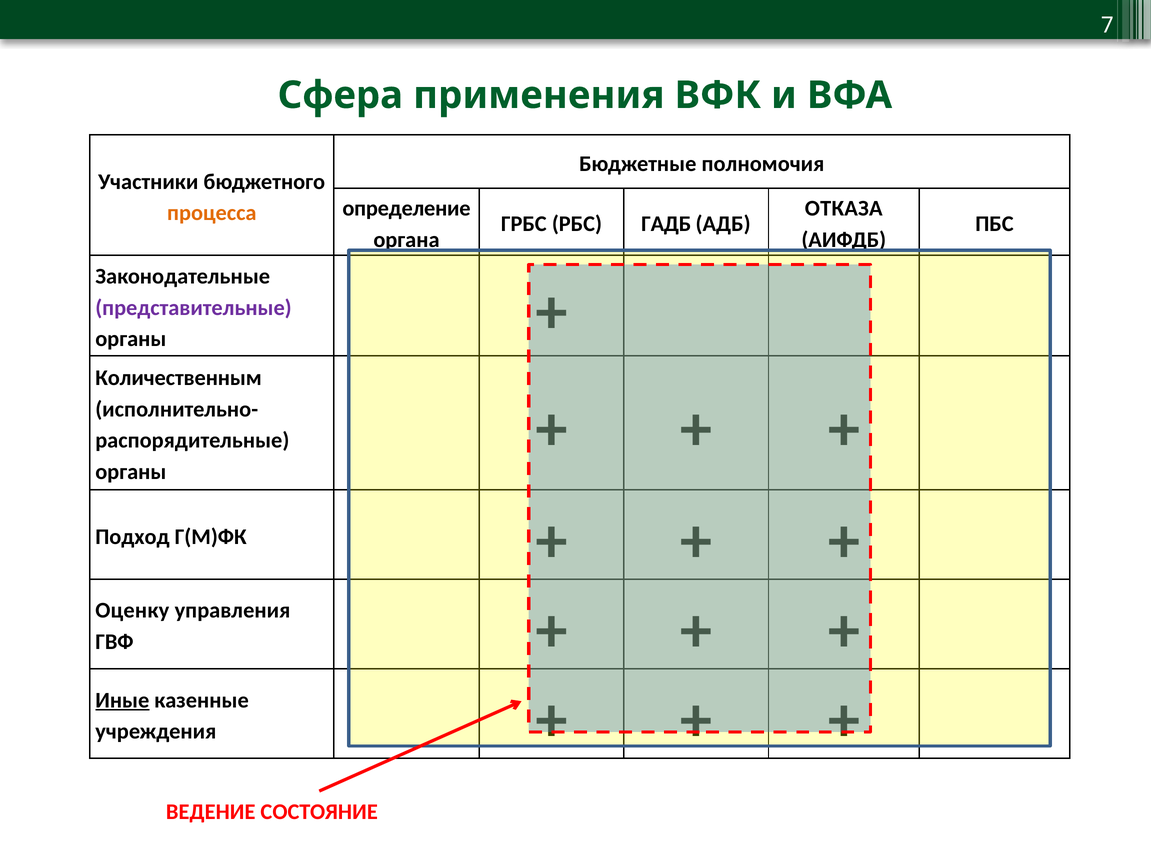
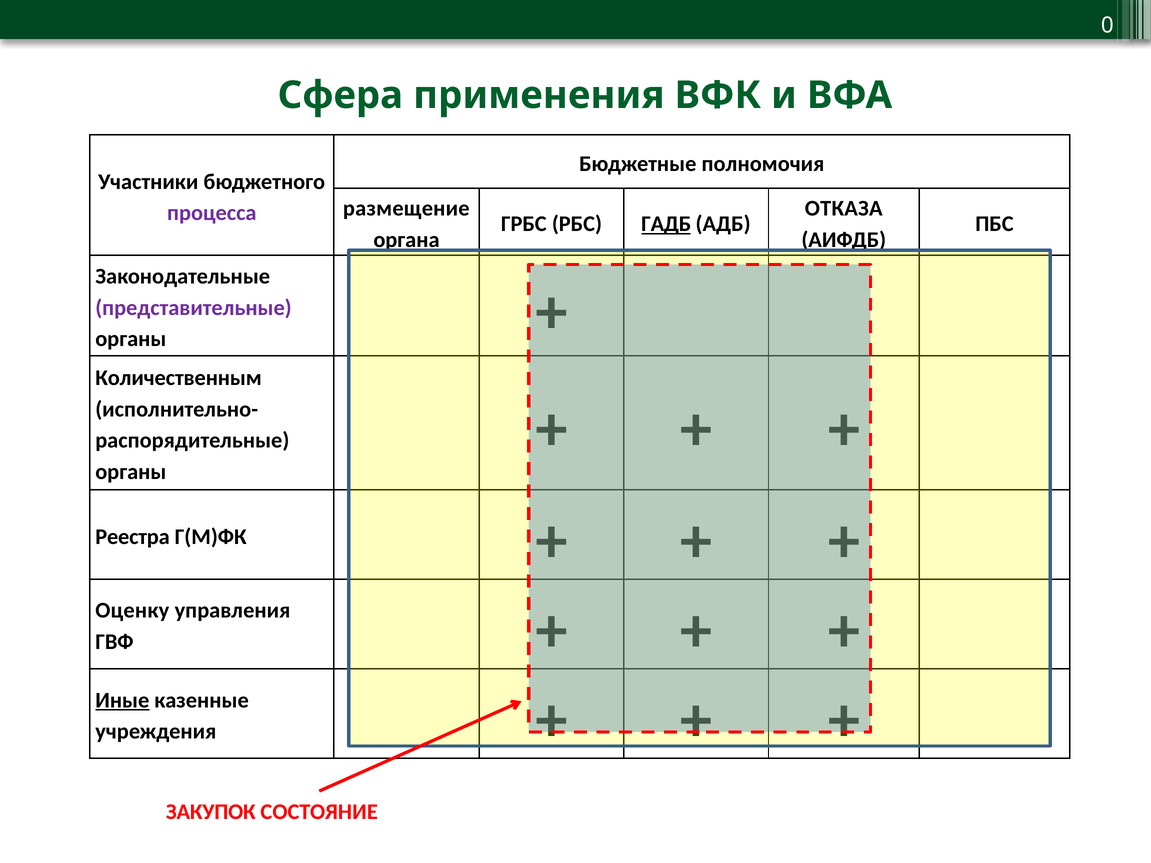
7: 7 -> 0
определение: определение -> размещение
процесса colour: orange -> purple
ГАДБ underline: none -> present
Подход: Подход -> Реестра
ВЕДЕНИЕ: ВЕДЕНИЕ -> ЗАКУПОК
